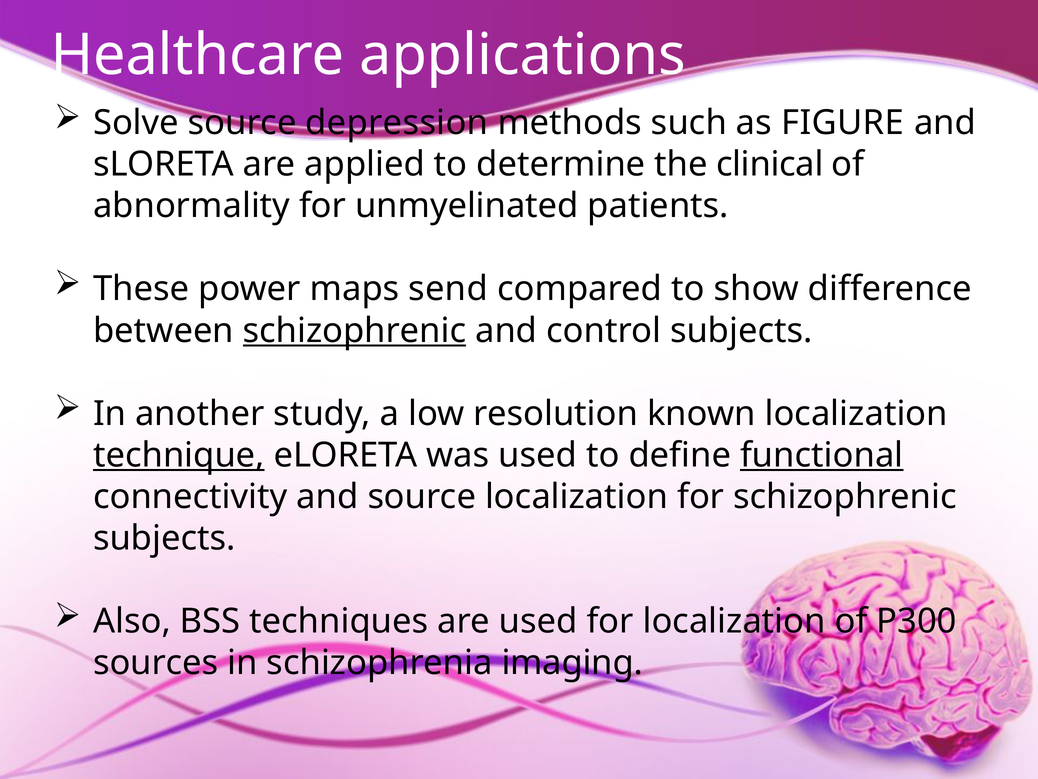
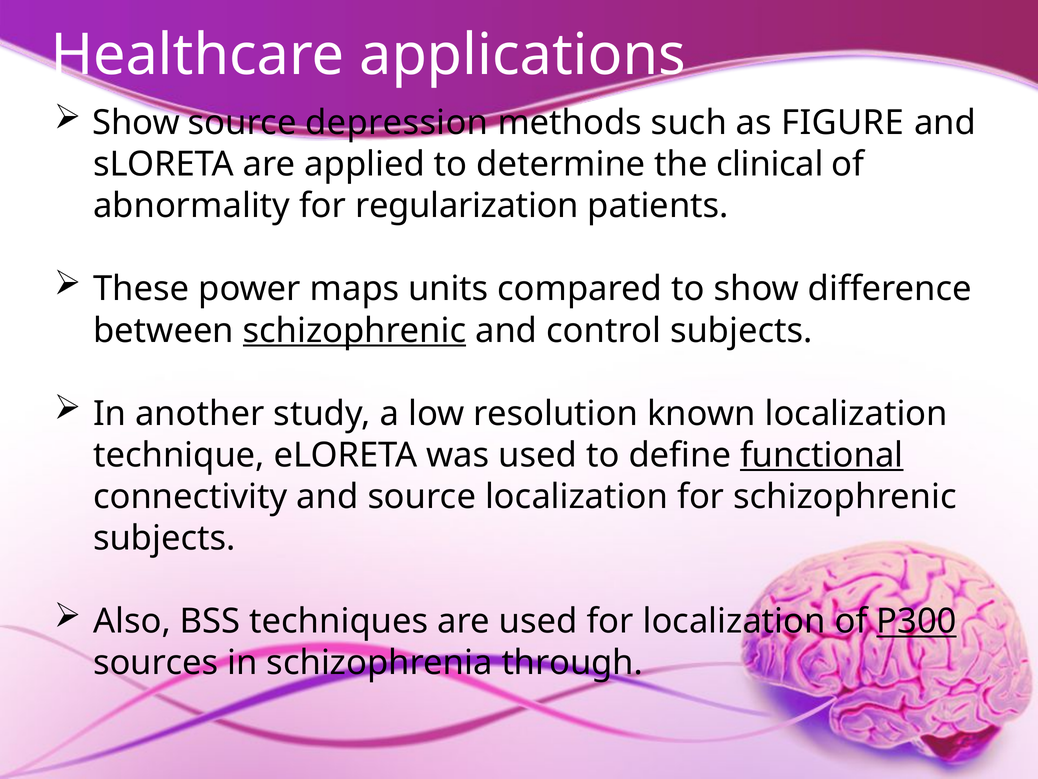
Solve at (136, 123): Solve -> Show
unmyelinated: unmyelinated -> regularization
send: send -> units
technique underline: present -> none
P300 underline: none -> present
imaging: imaging -> through
